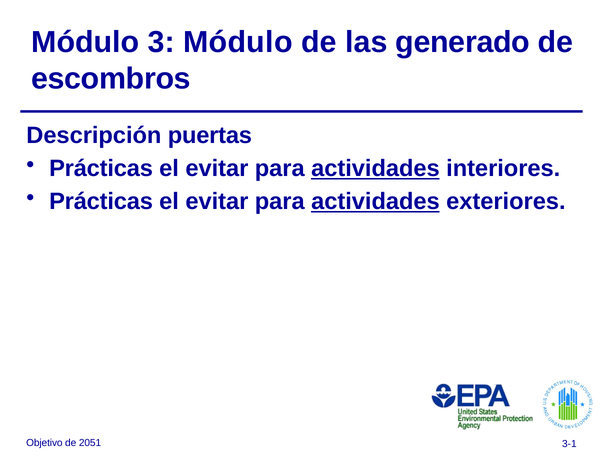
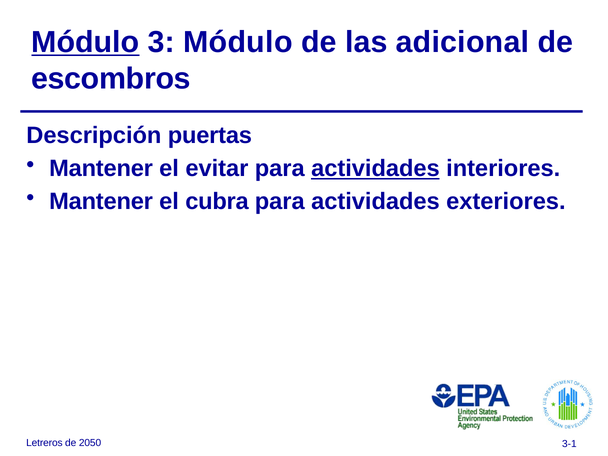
Módulo at (85, 42) underline: none -> present
generado: generado -> adicional
Prácticas at (101, 169): Prácticas -> Mantener
Prácticas at (101, 202): Prácticas -> Mantener
evitar at (217, 202): evitar -> cubra
actividades at (375, 202) underline: present -> none
Objetivo: Objetivo -> Letreros
2051: 2051 -> 2050
